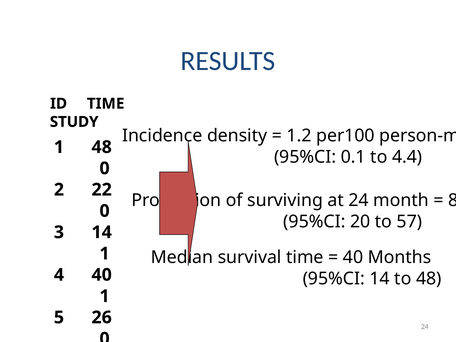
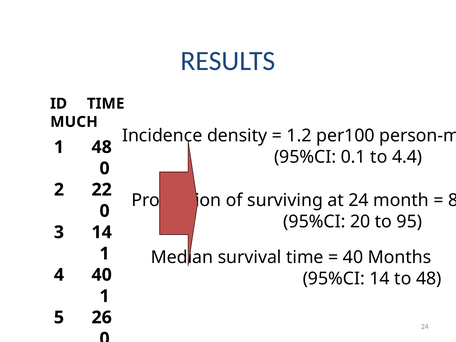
STUDY: STUDY -> MUCH
57: 57 -> 95
